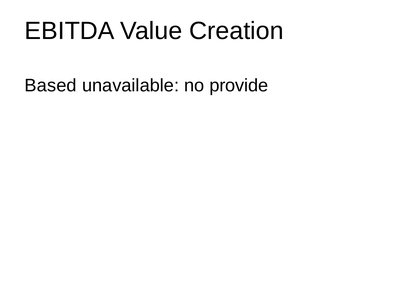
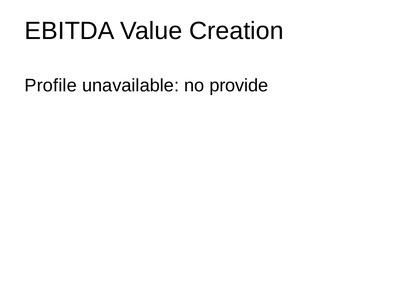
Based: Based -> Profile
